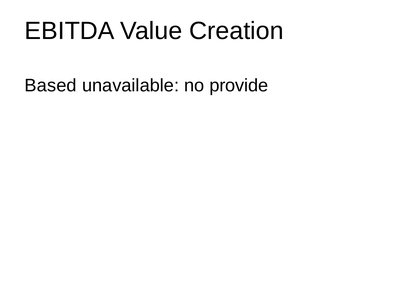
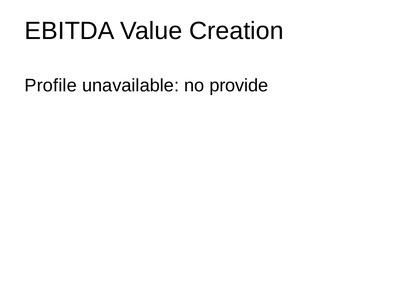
Based: Based -> Profile
